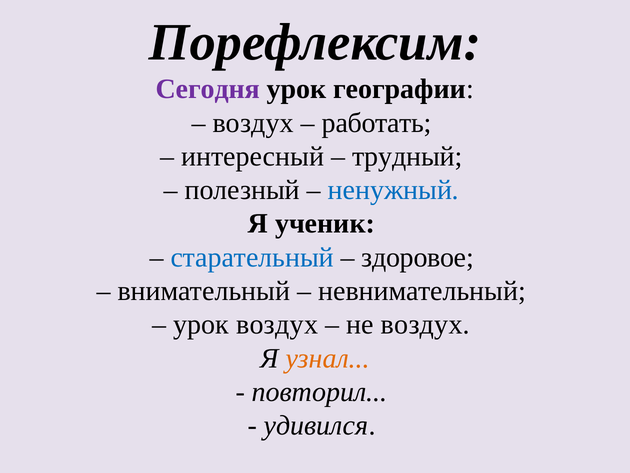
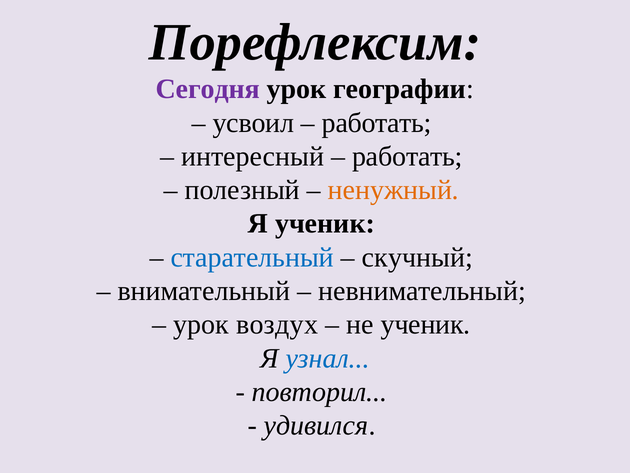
воздух at (253, 123): воздух -> усвоил
трудный at (407, 156): трудный -> работать
ненужный colour: blue -> orange
здоровое: здоровое -> скучный
не воздух: воздух -> ученик
узнал colour: orange -> blue
